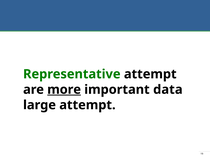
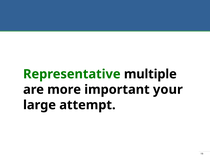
Representative attempt: attempt -> multiple
more underline: present -> none
data: data -> your
